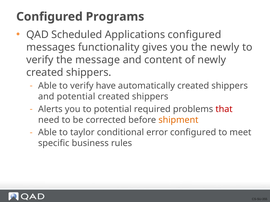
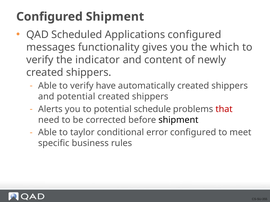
Configured Programs: Programs -> Shipment
the newly: newly -> which
message: message -> indicator
required: required -> schedule
shipment at (178, 120) colour: orange -> black
